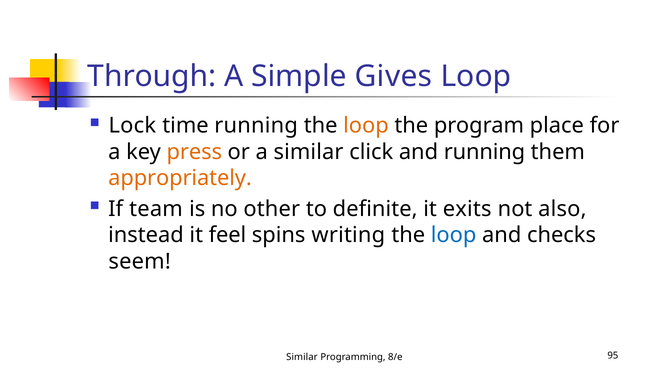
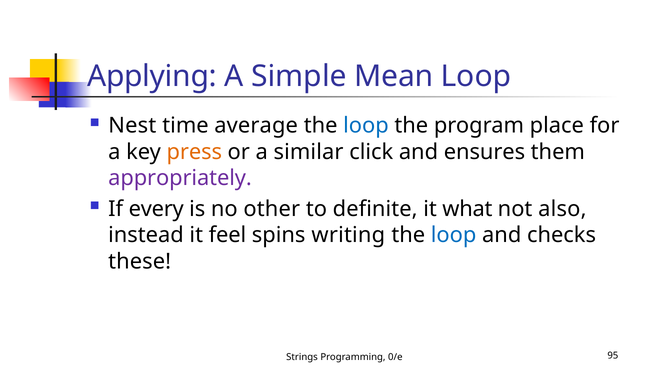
Through: Through -> Applying
Gives: Gives -> Mean
Lock: Lock -> Nest
time running: running -> average
loop at (366, 126) colour: orange -> blue
and running: running -> ensures
appropriately colour: orange -> purple
team: team -> every
exits: exits -> what
seem: seem -> these
Similar at (302, 357): Similar -> Strings
8/e: 8/e -> 0/e
